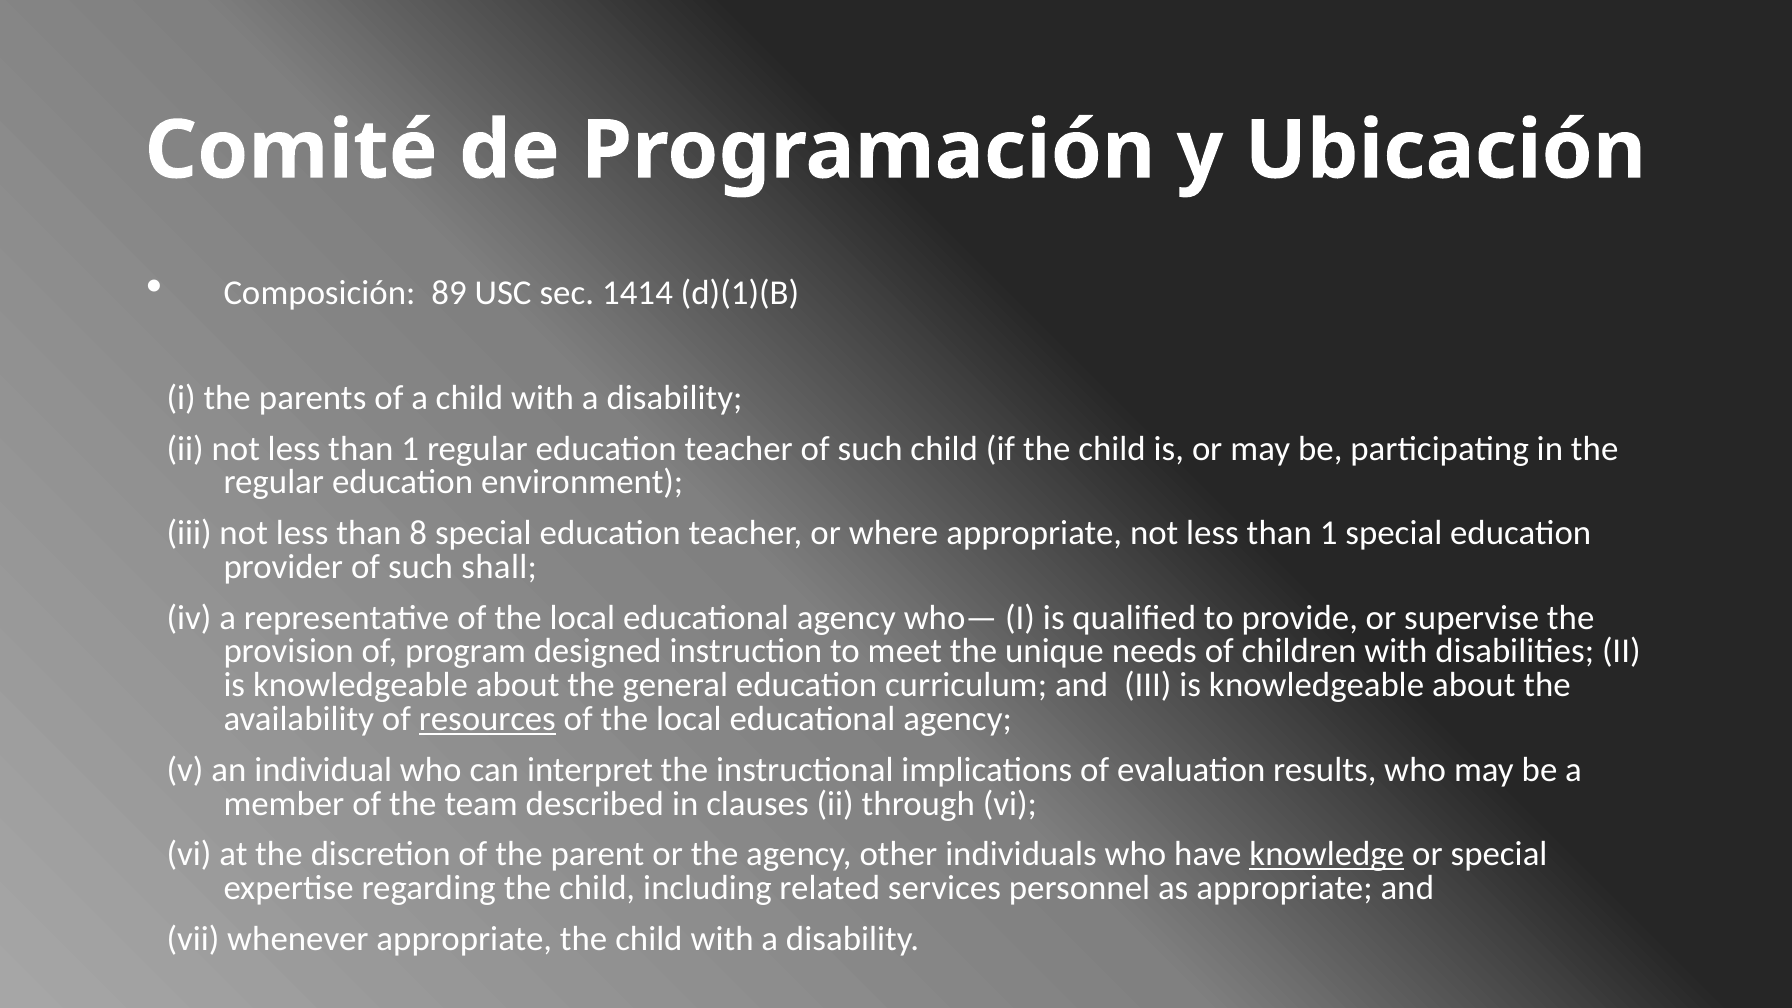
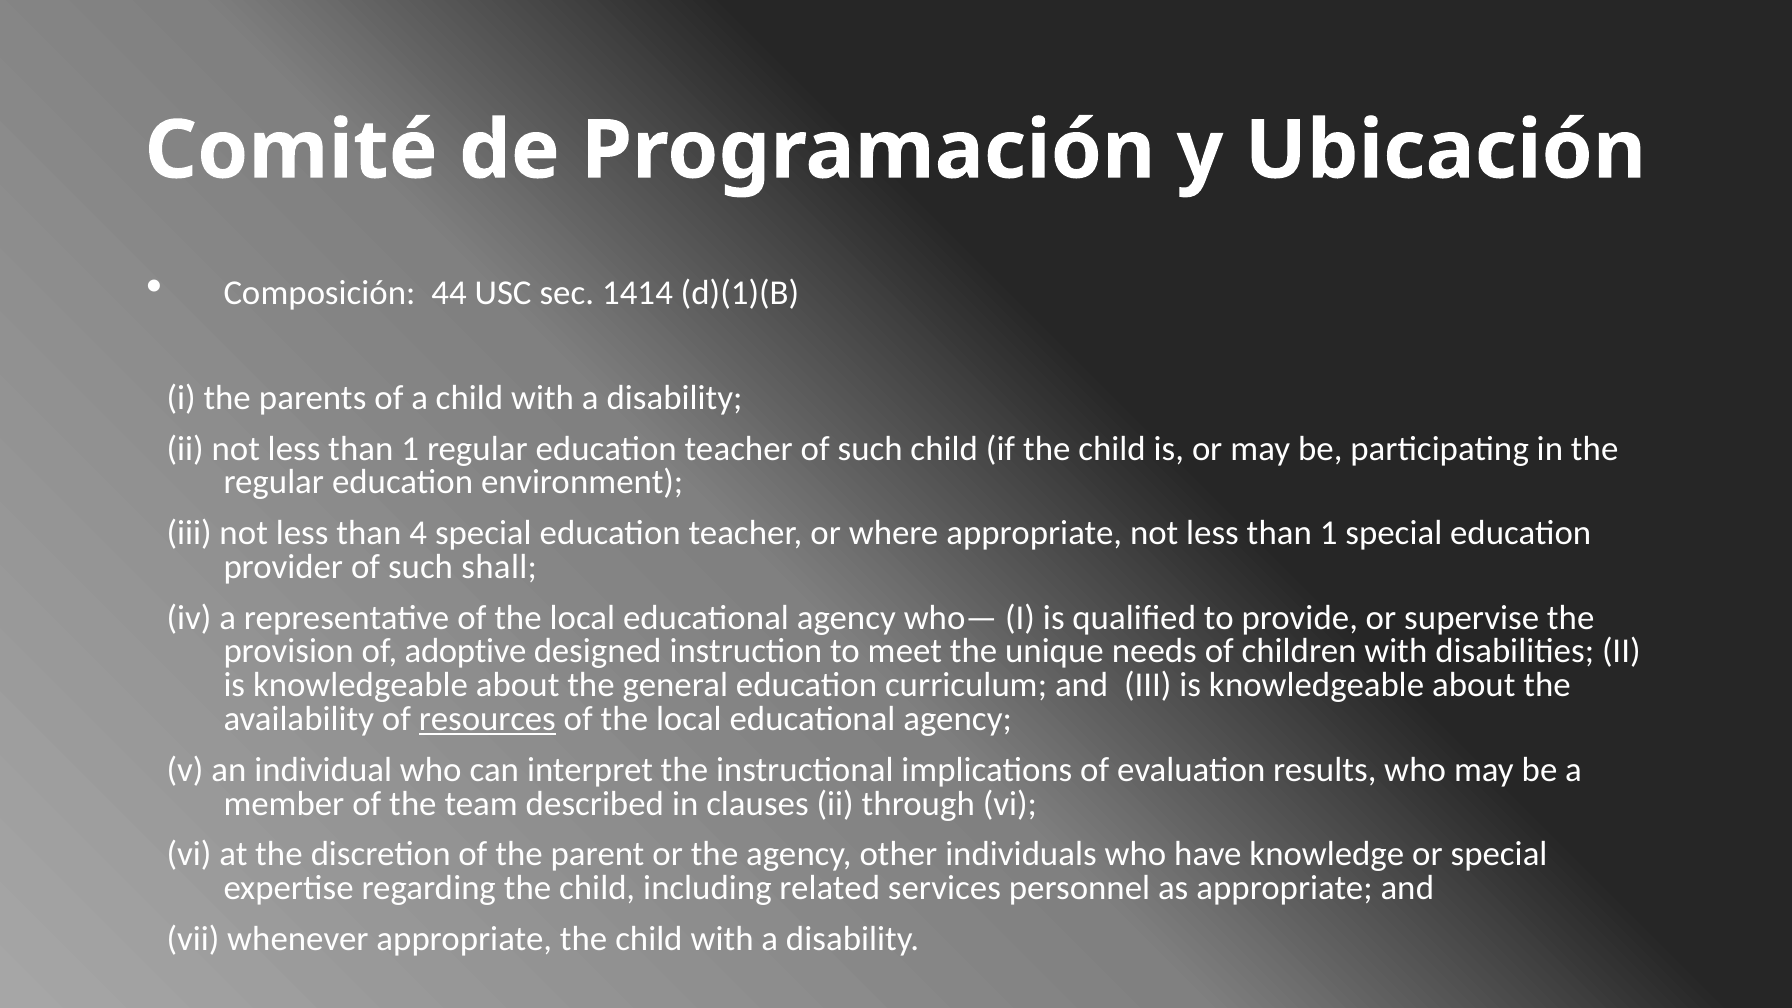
89: 89 -> 44
8: 8 -> 4
program: program -> adoptive
knowledge underline: present -> none
